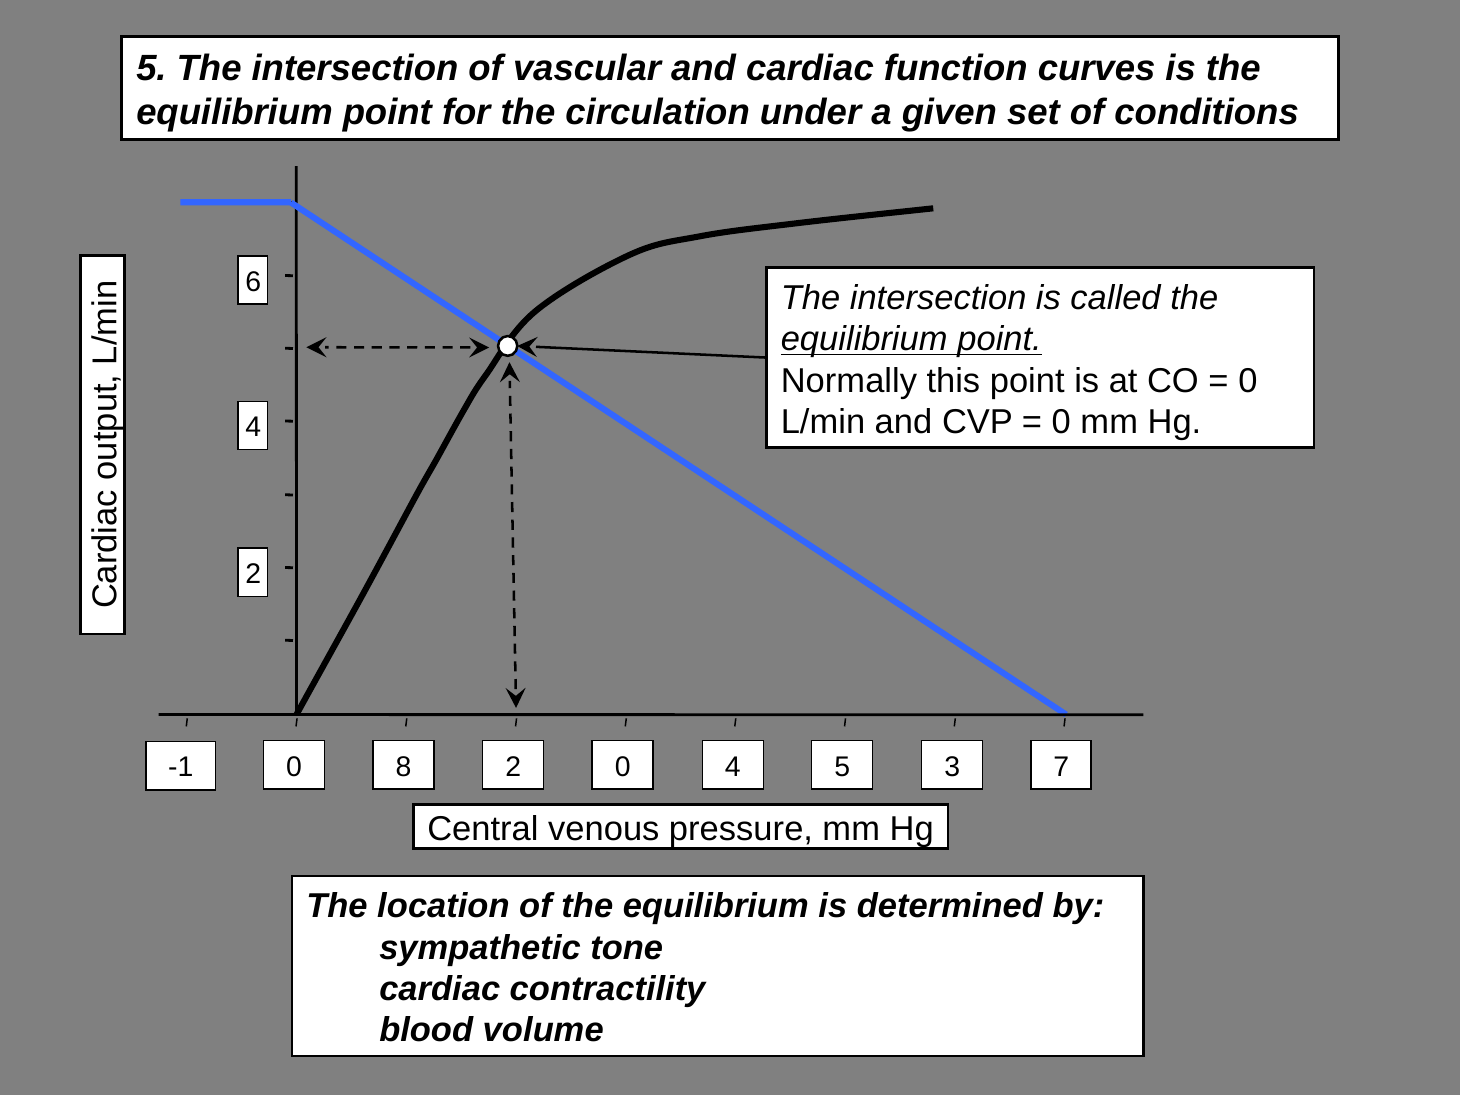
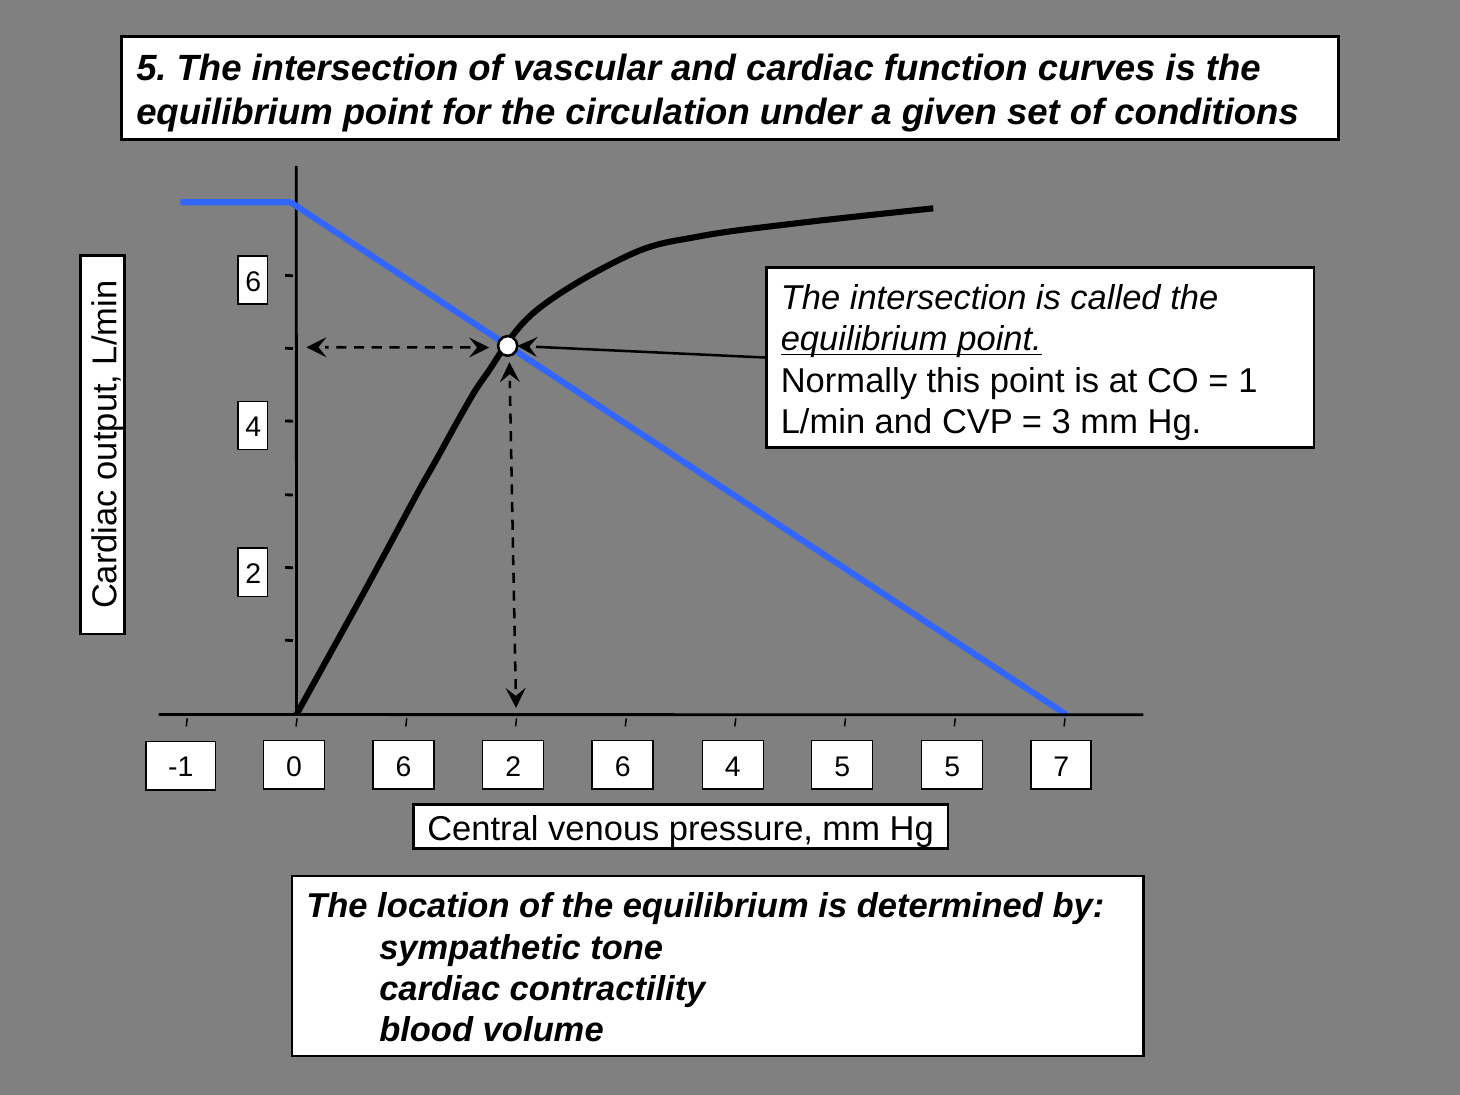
0 at (1248, 381): 0 -> 1
0 at (1061, 422): 0 -> 3
-1 8: 8 -> 6
2 0: 0 -> 6
5 3: 3 -> 5
